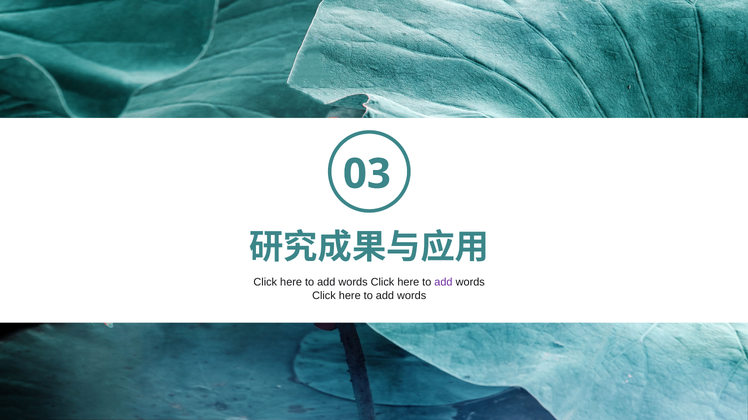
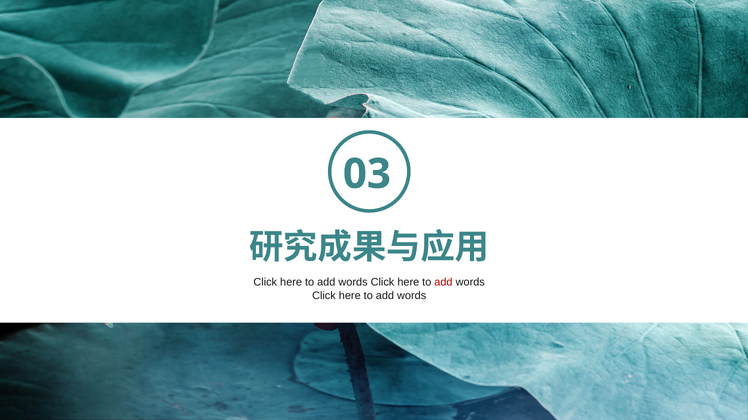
add at (443, 283) colour: purple -> red
